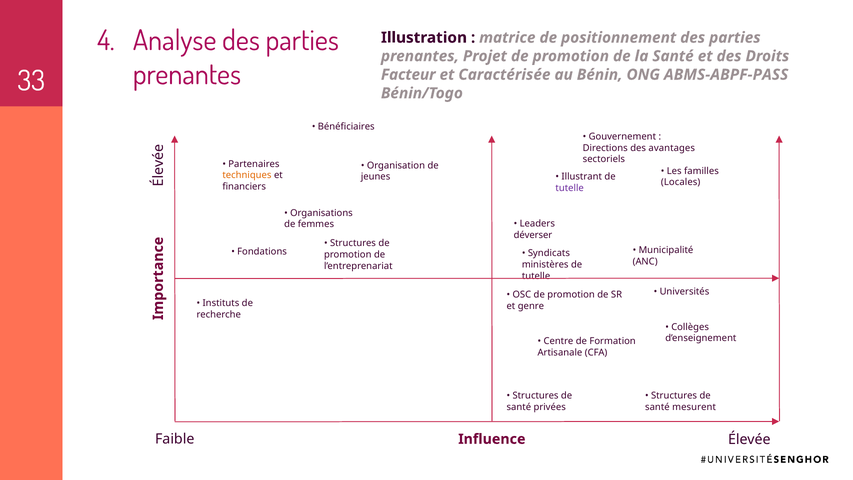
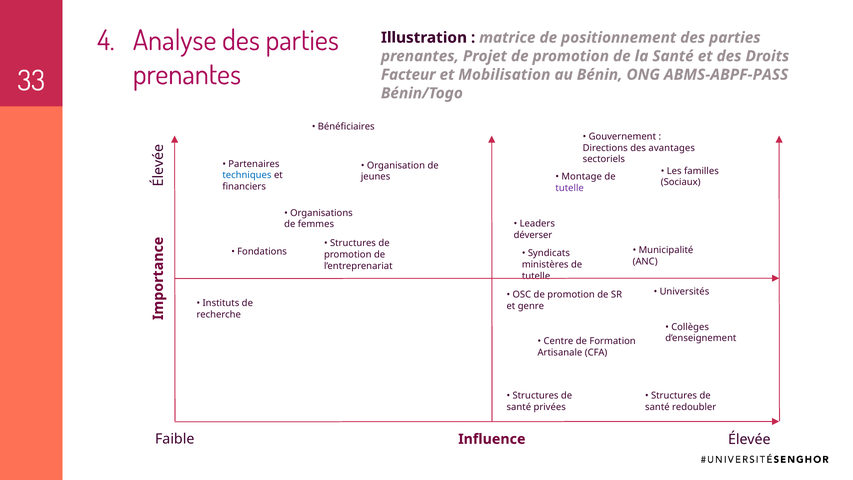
Caractérisée: Caractérisée -> Mobilisation
techniques colour: orange -> blue
Illustrant: Illustrant -> Montage
Locales: Locales -> Sociaux
mesurent: mesurent -> redoubler
